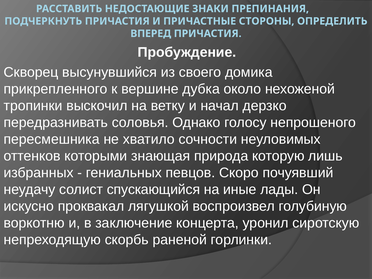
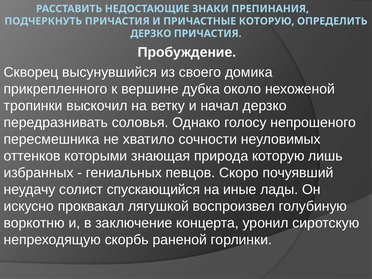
ПРИЧАСТНЫЕ СТОРОНЫ: СТОРОНЫ -> КОТОРУЮ
ВПЕРЕД at (151, 34): ВПЕРЕД -> ДЕРЗКО
